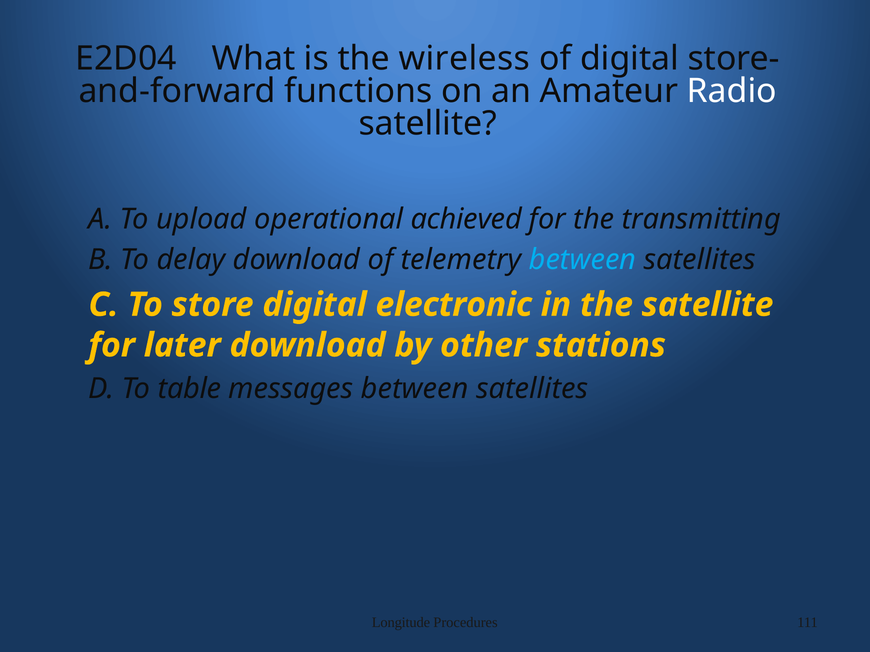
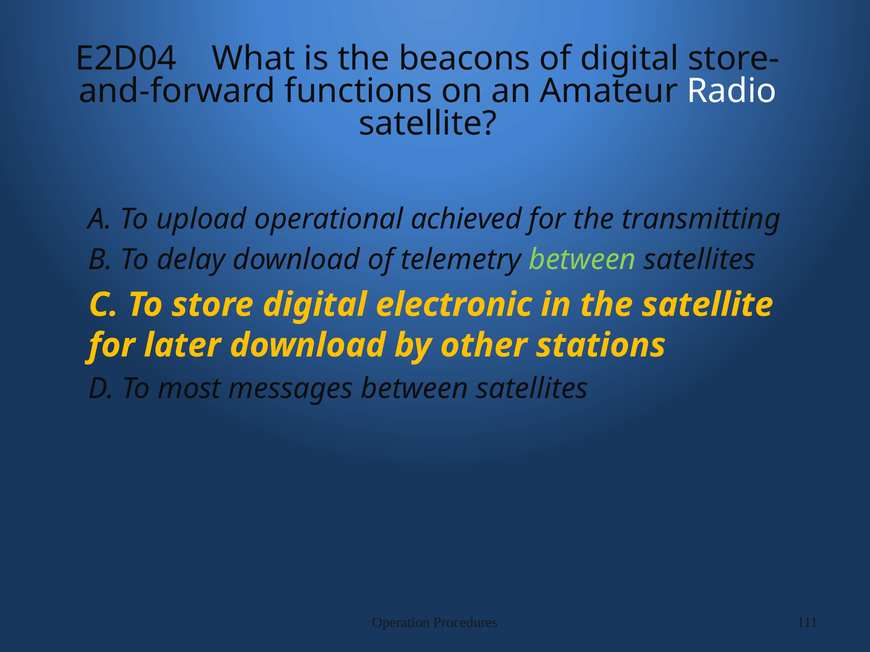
wireless: wireless -> beacons
between at (583, 260) colour: light blue -> light green
table: table -> most
Longitude: Longitude -> Operation
